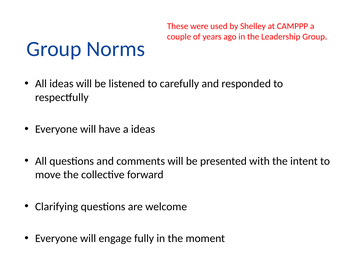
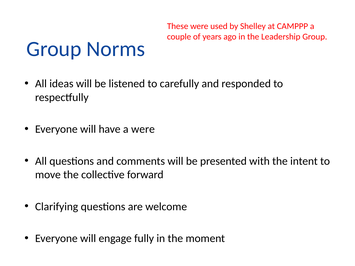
a ideas: ideas -> were
